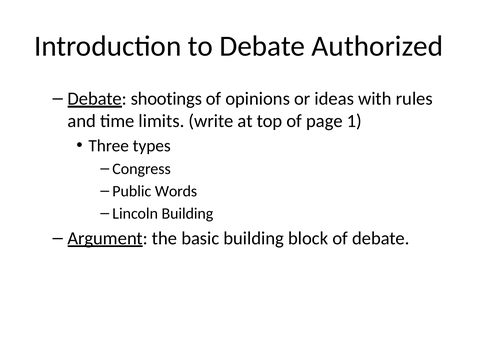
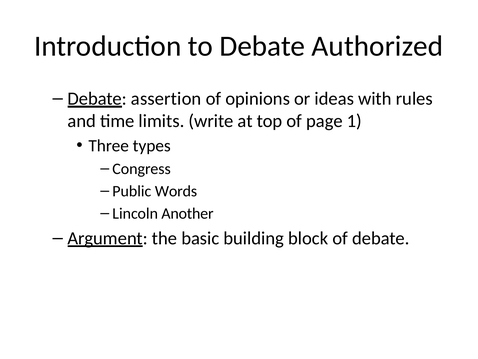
shootings: shootings -> assertion
Lincoln Building: Building -> Another
